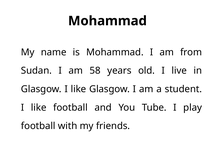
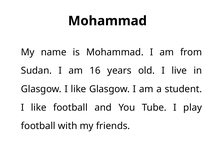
58: 58 -> 16
